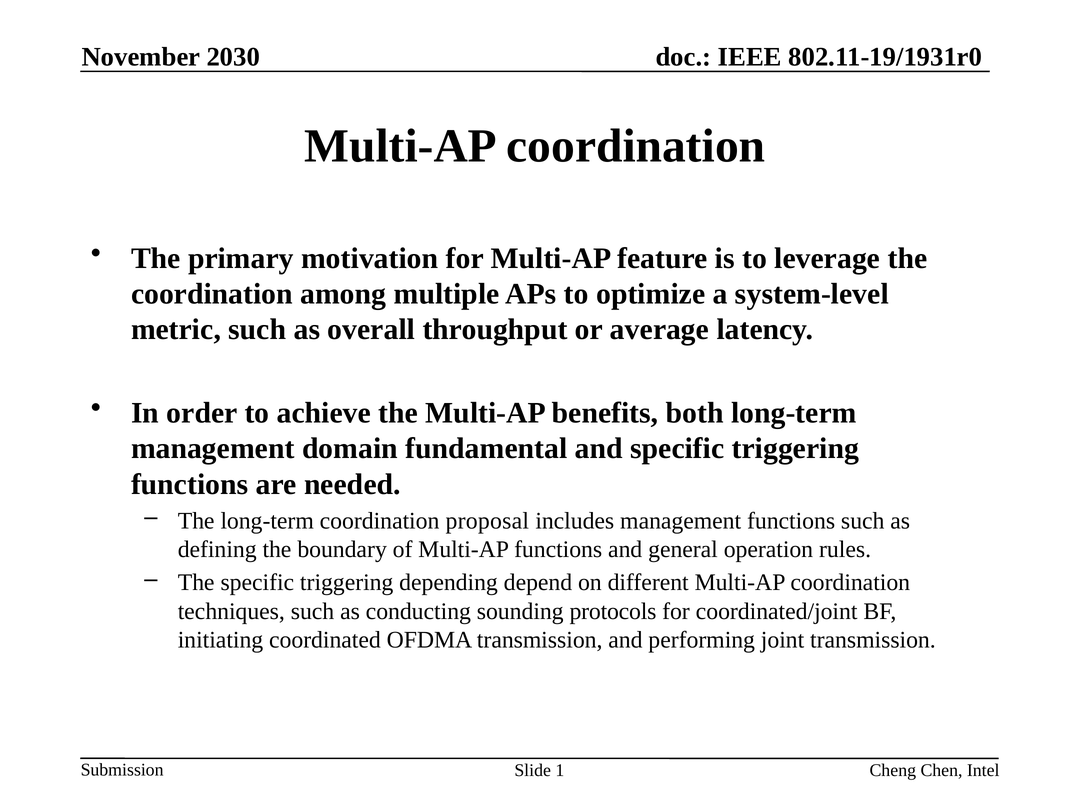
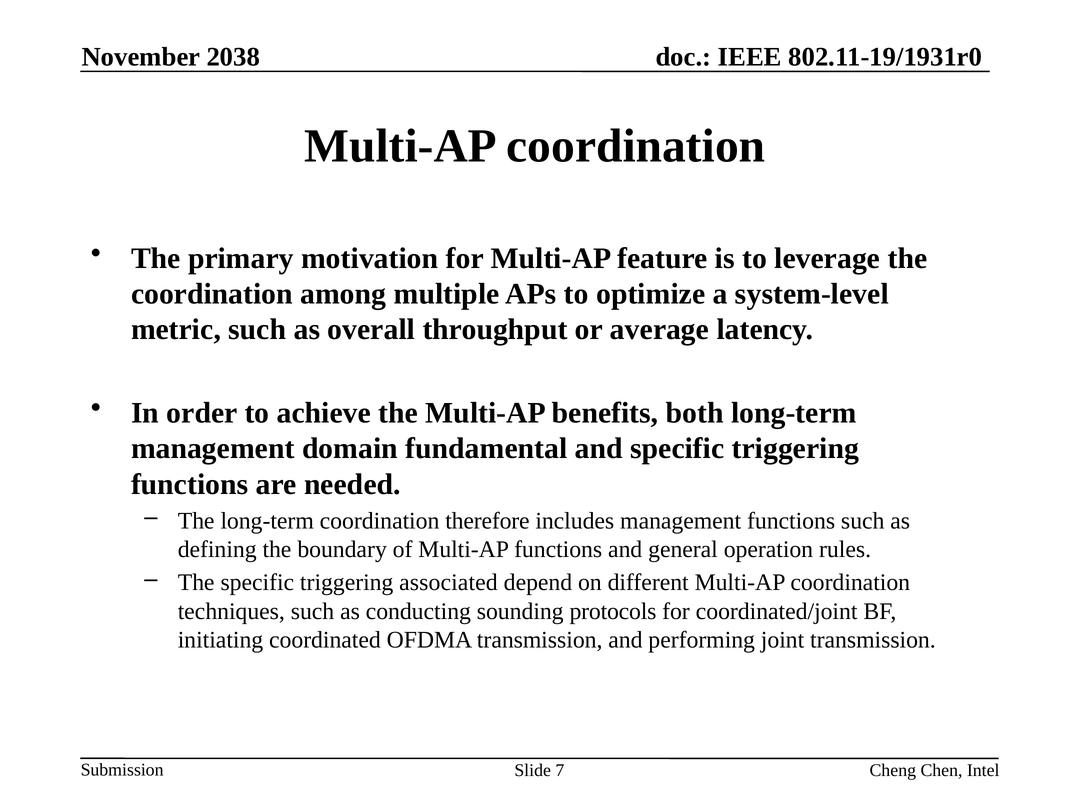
2030: 2030 -> 2038
proposal: proposal -> therefore
depending: depending -> associated
1: 1 -> 7
